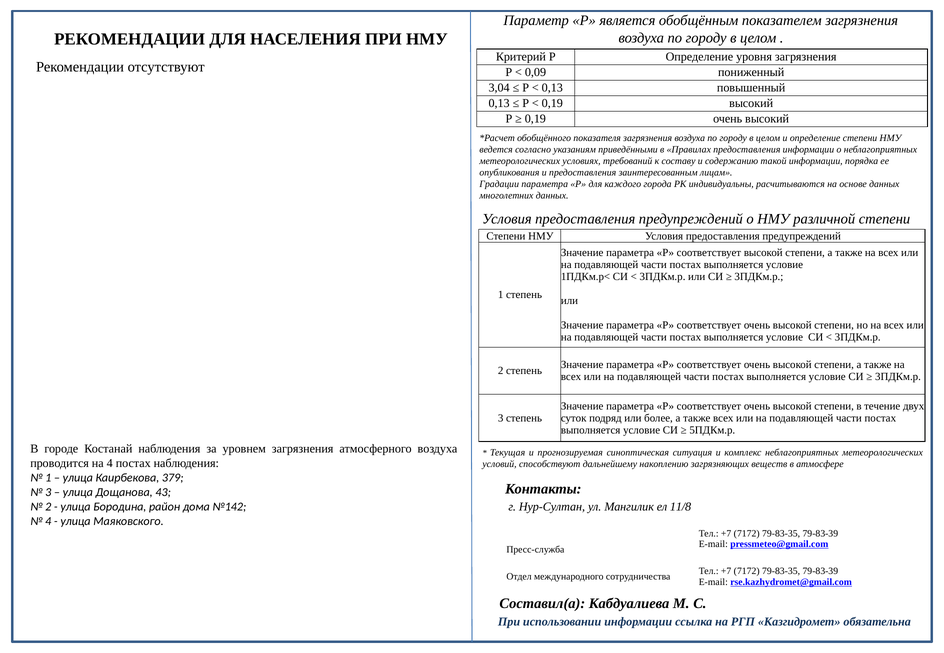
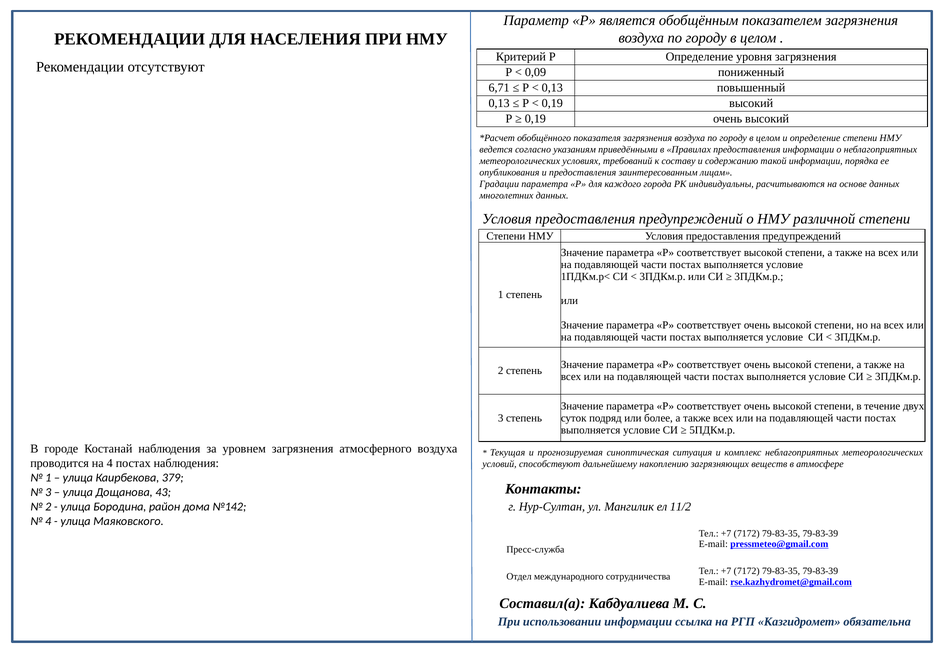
3,04: 3,04 -> 6,71
11/8: 11/8 -> 11/2
